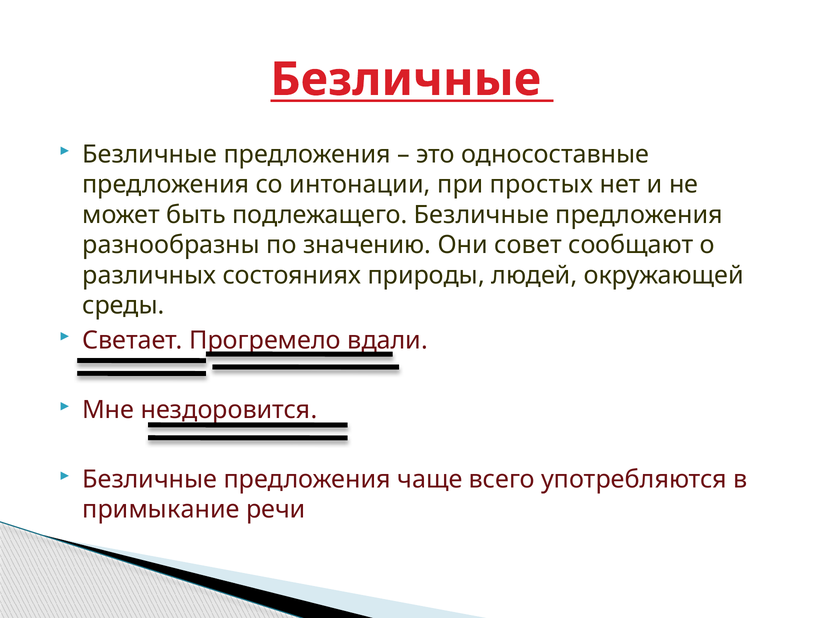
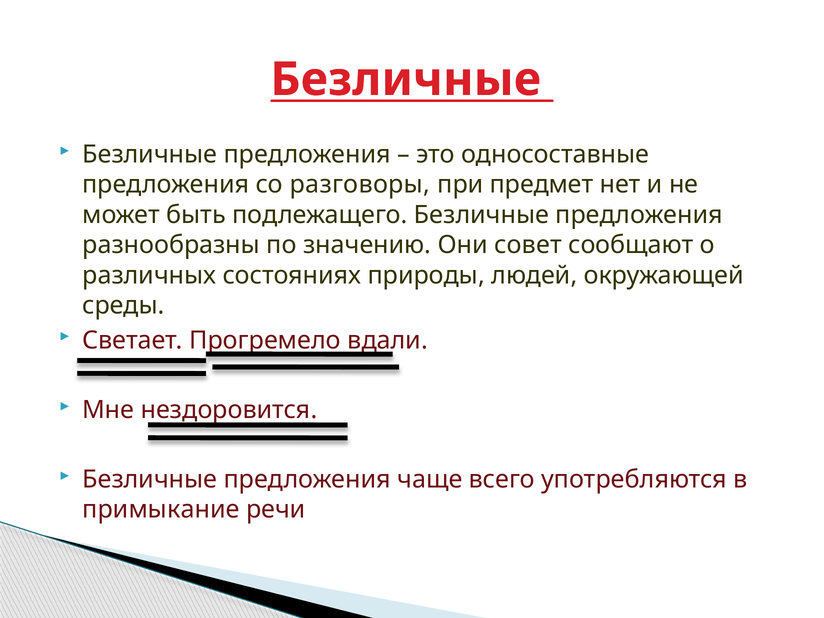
интонации: интонации -> разговоры
простых: простых -> предмет
